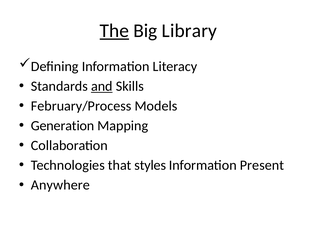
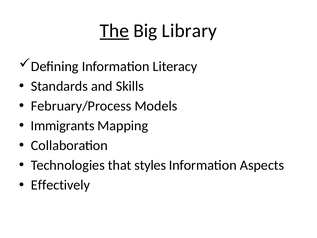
and underline: present -> none
Generation: Generation -> Immigrants
Present: Present -> Aspects
Anywhere: Anywhere -> Effectively
